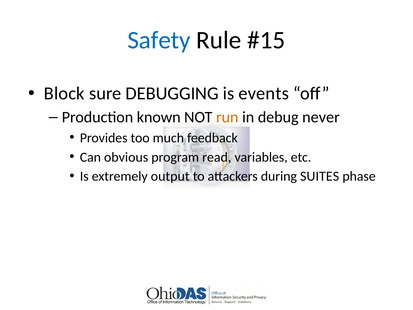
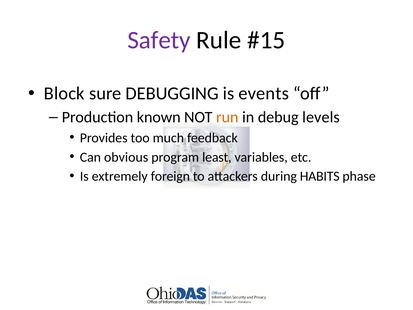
Safety colour: blue -> purple
never: never -> levels
read: read -> least
output: output -> foreign
SUITES: SUITES -> HABITS
